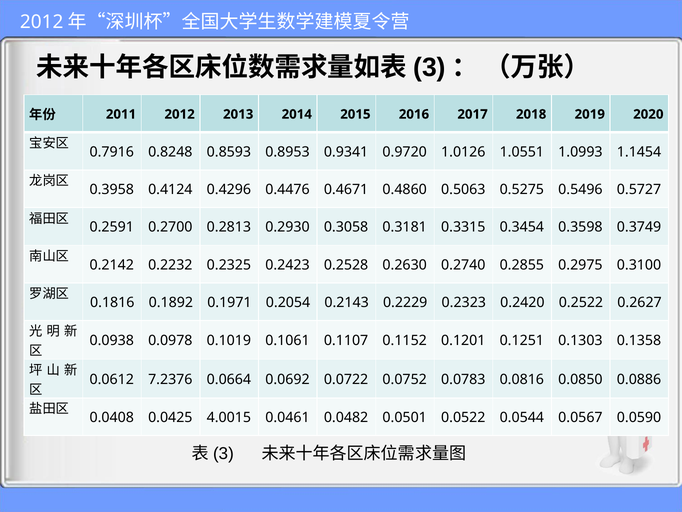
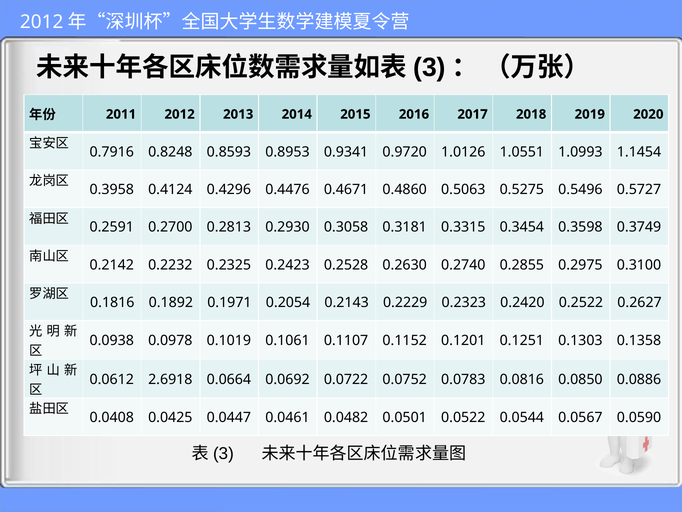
7.2376: 7.2376 -> 2.6918
4.0015: 4.0015 -> 0.0447
